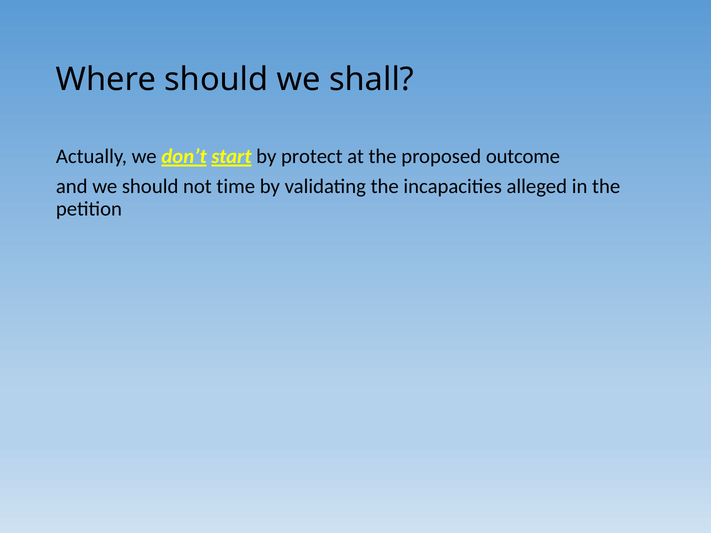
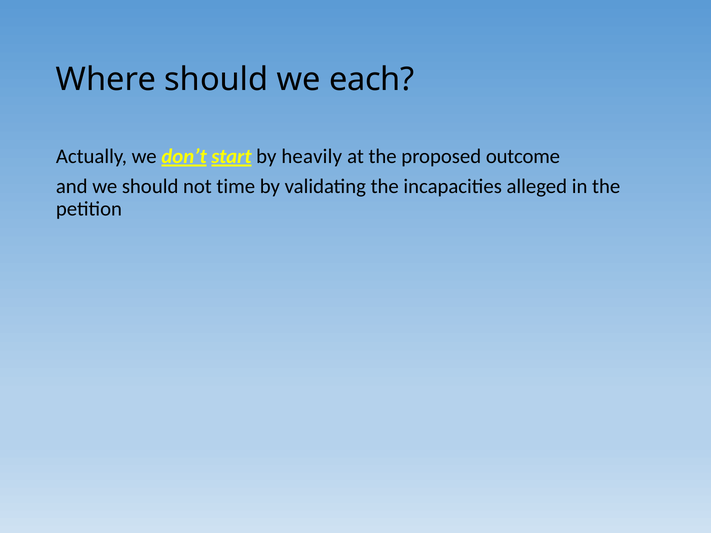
shall: shall -> each
protect: protect -> heavily
